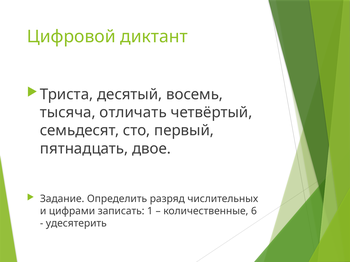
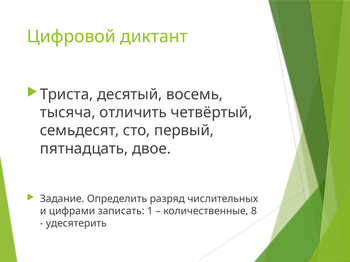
отличать: отличать -> отличить
6: 6 -> 8
